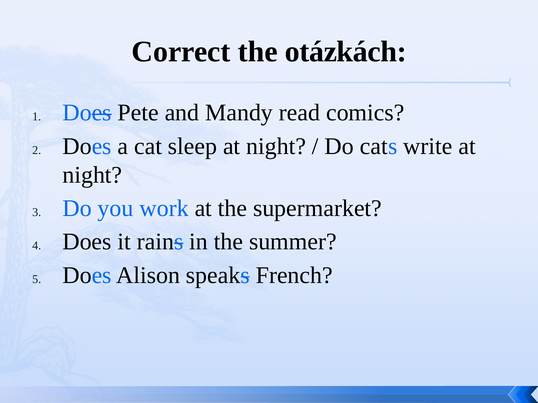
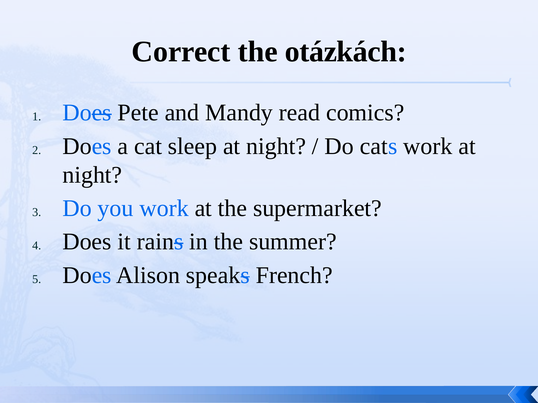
cats write: write -> work
